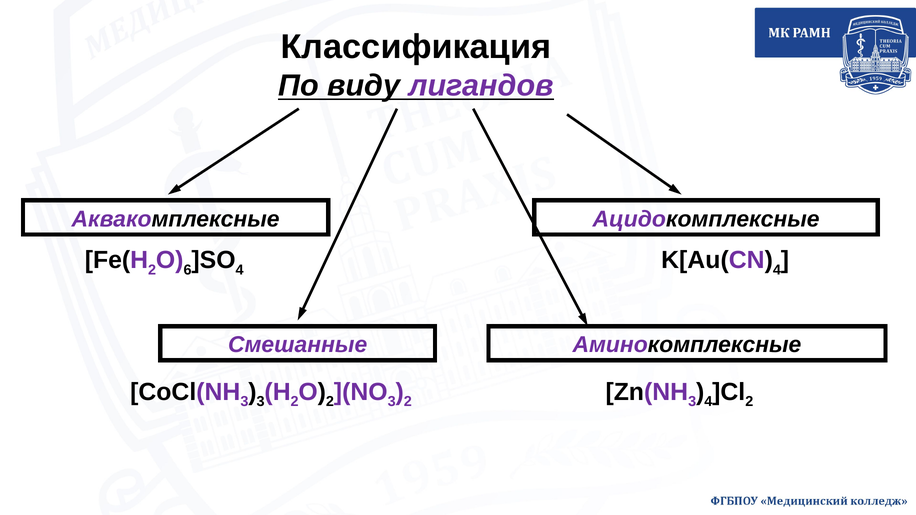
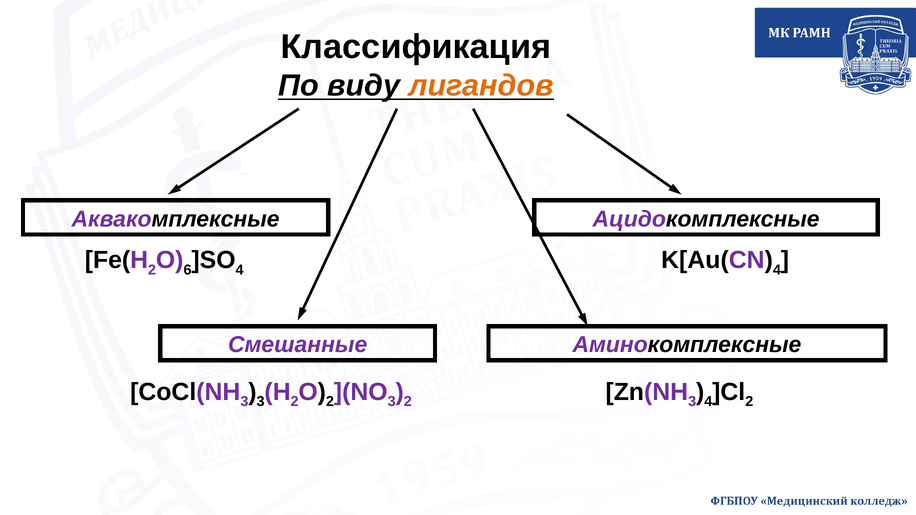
лигандов colour: purple -> orange
